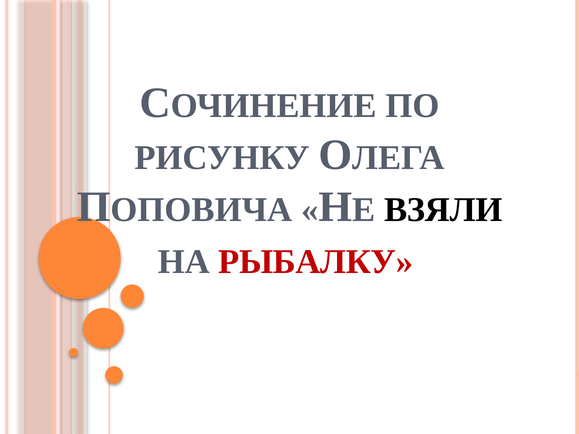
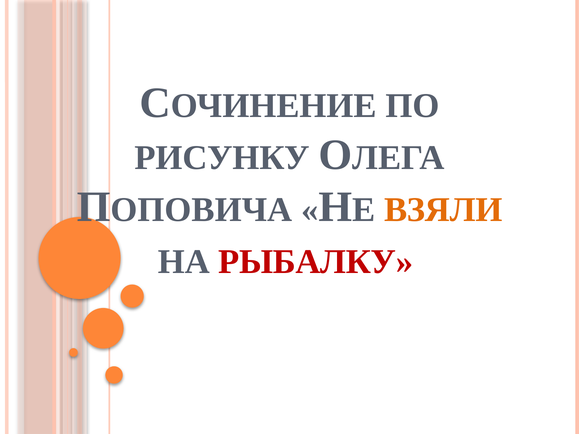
ВЗЯЛИ colour: black -> orange
